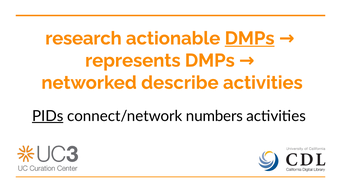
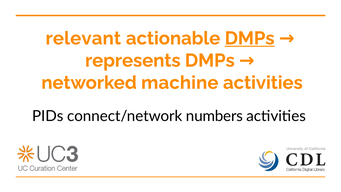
research: research -> relevant
describe: describe -> machine
PIDs underline: present -> none
